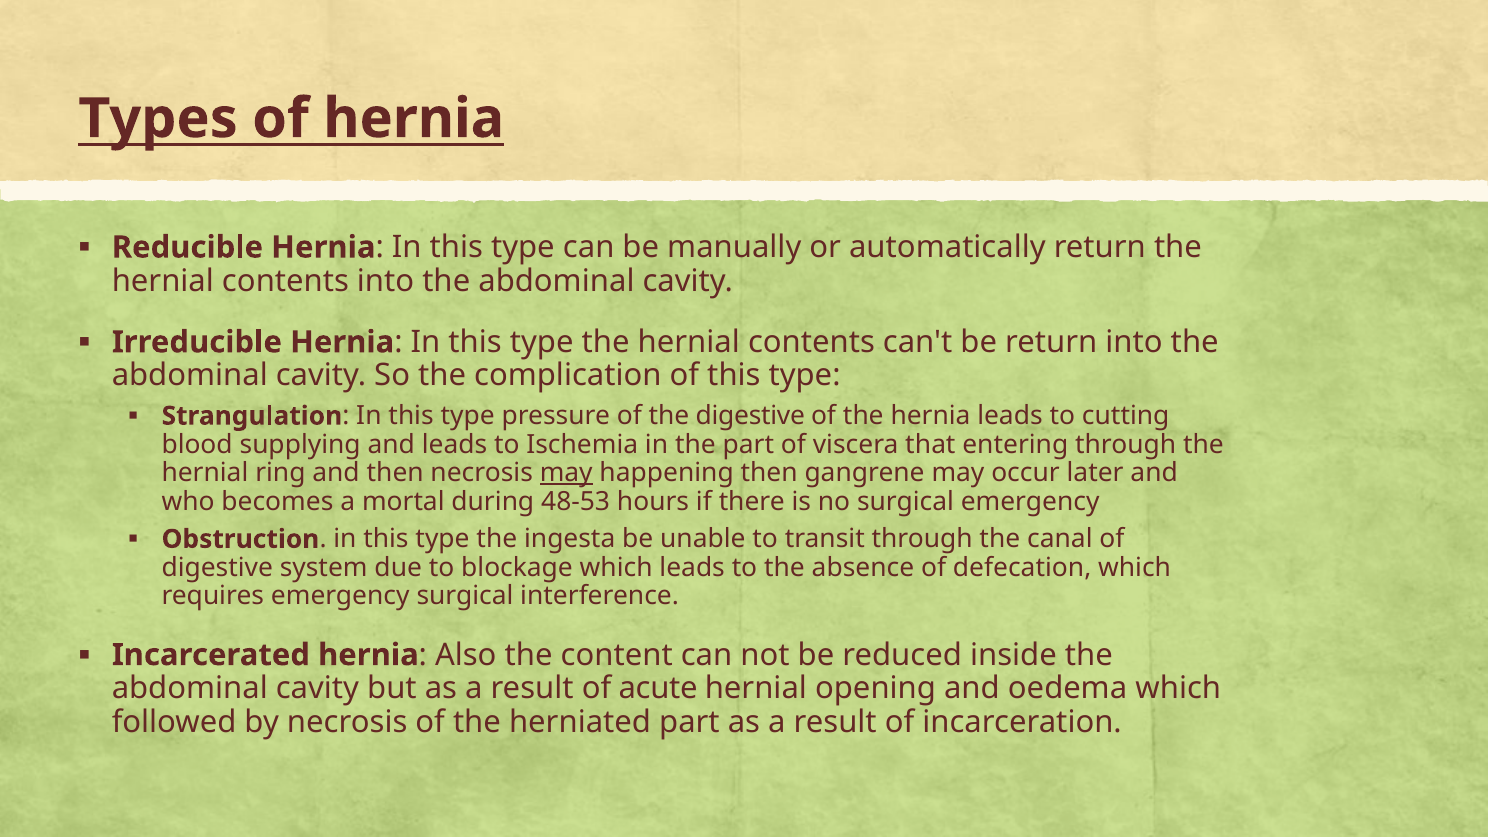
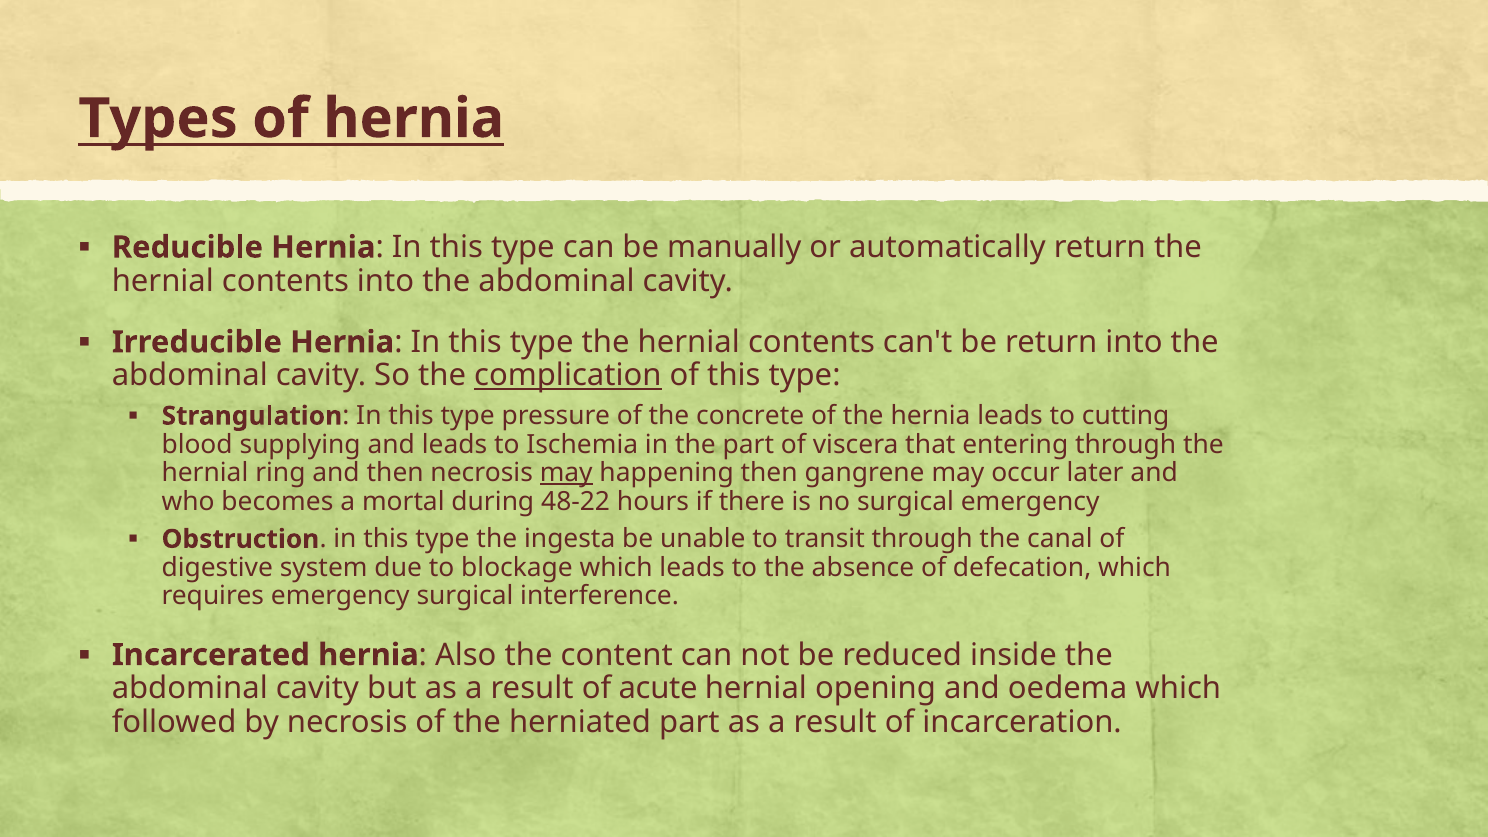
complication underline: none -> present
the digestive: digestive -> concrete
48-53: 48-53 -> 48-22
